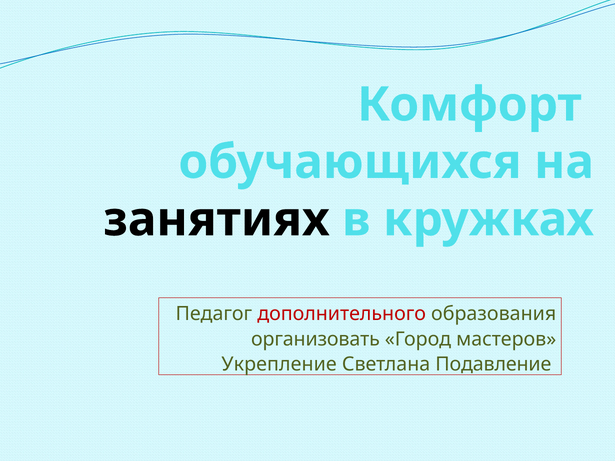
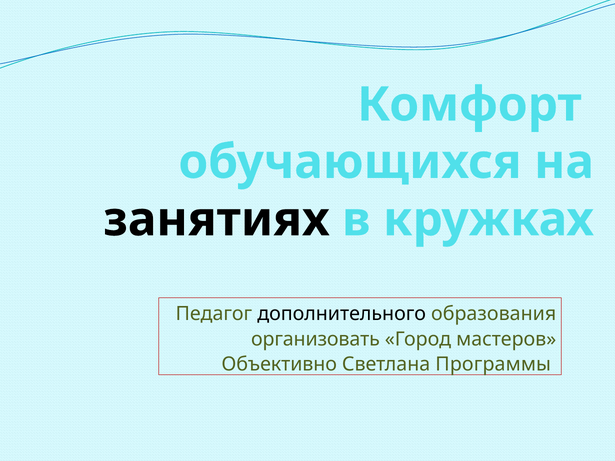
дополнительного colour: red -> black
Укрепление: Укрепление -> Объективно
Подавление: Подавление -> Программы
